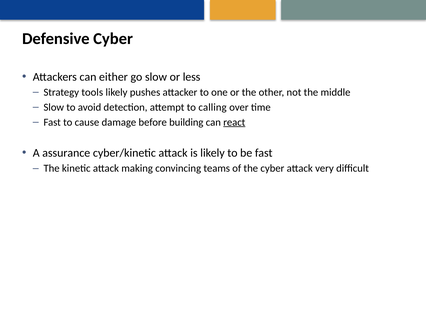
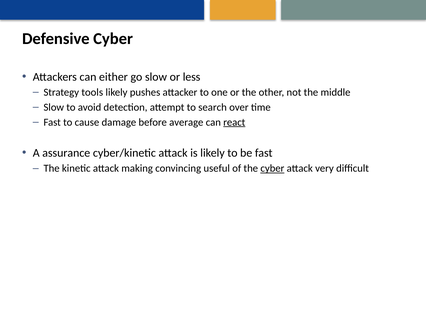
calling: calling -> search
building: building -> average
teams: teams -> useful
cyber at (272, 169) underline: none -> present
